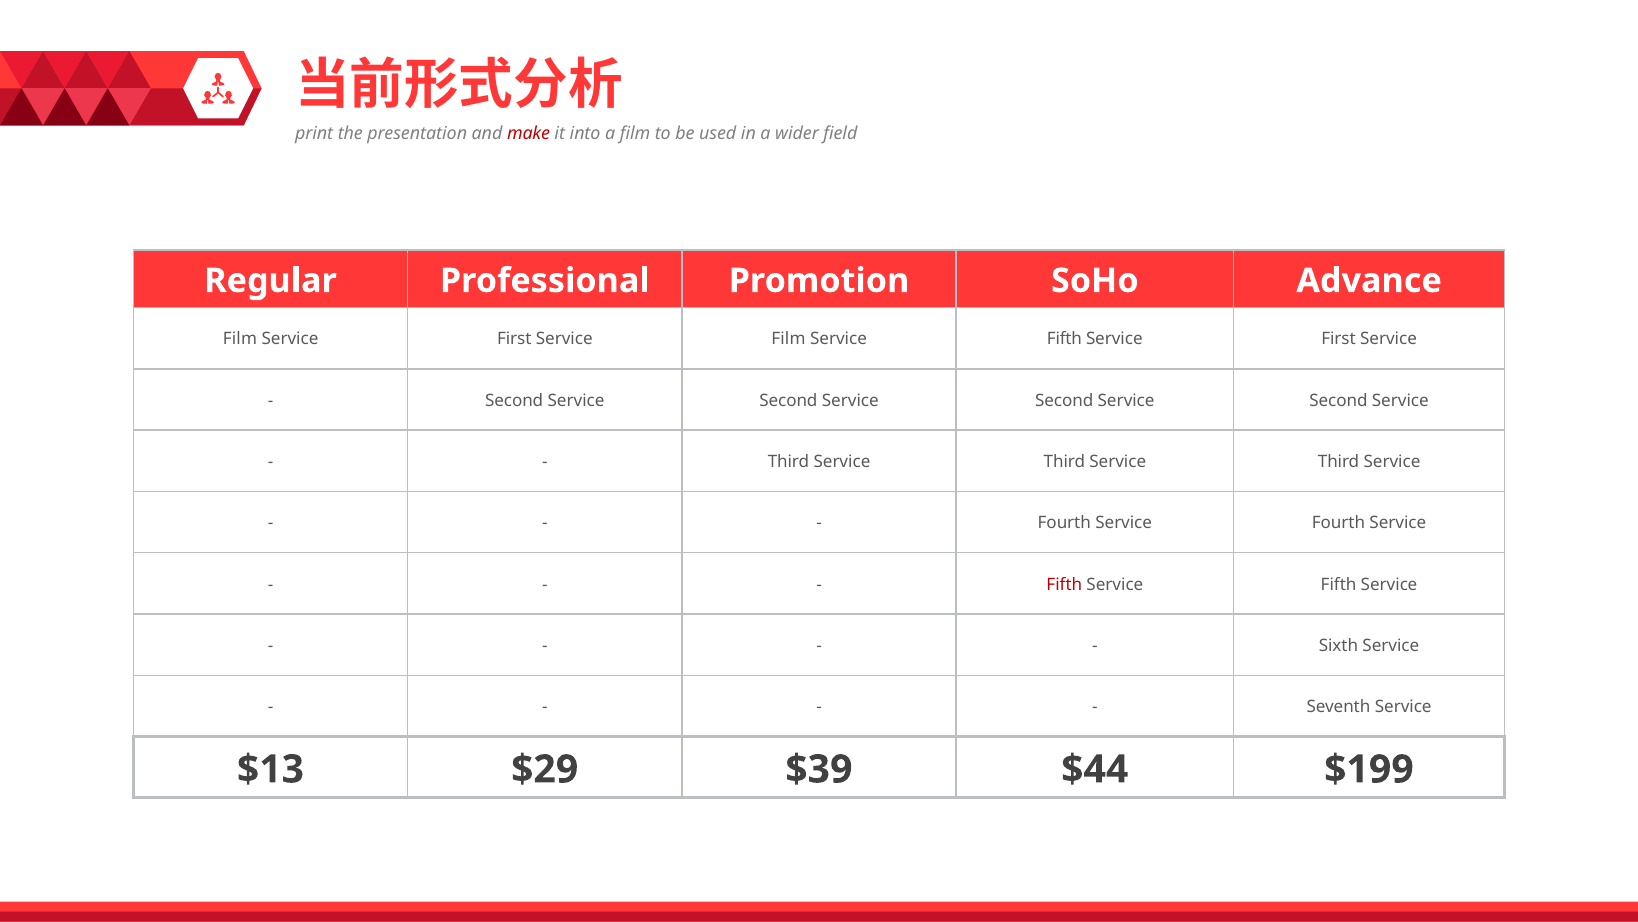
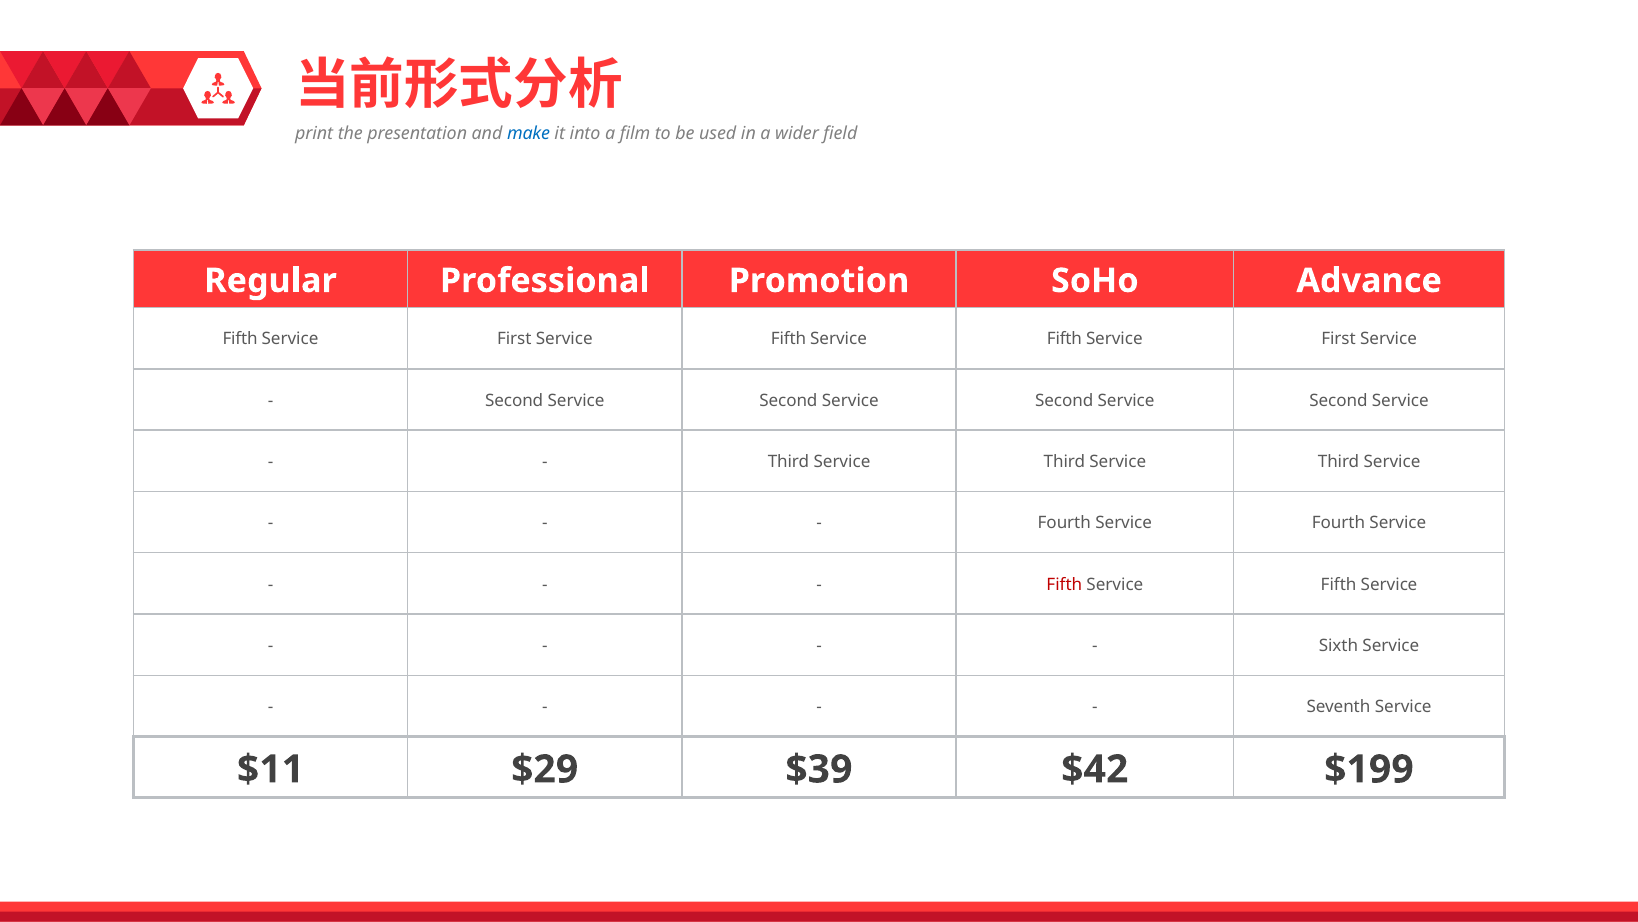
make colour: red -> blue
Film at (240, 339): Film -> Fifth
First Service Film: Film -> Fifth
$13: $13 -> $11
$44: $44 -> $42
